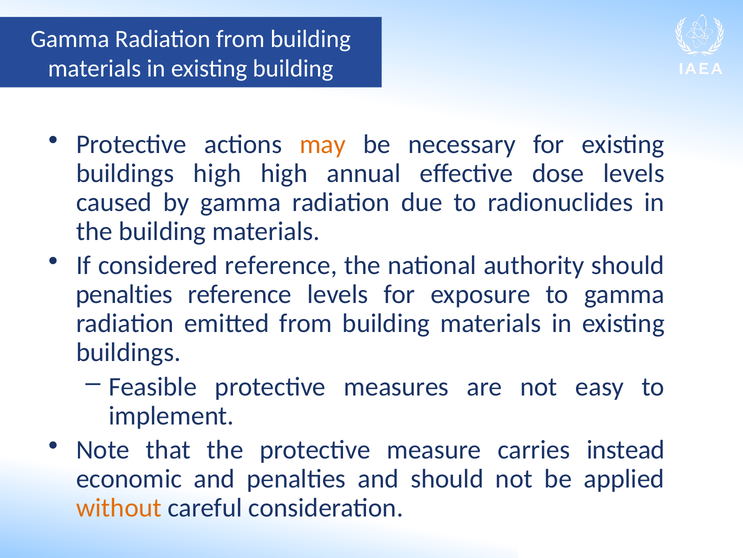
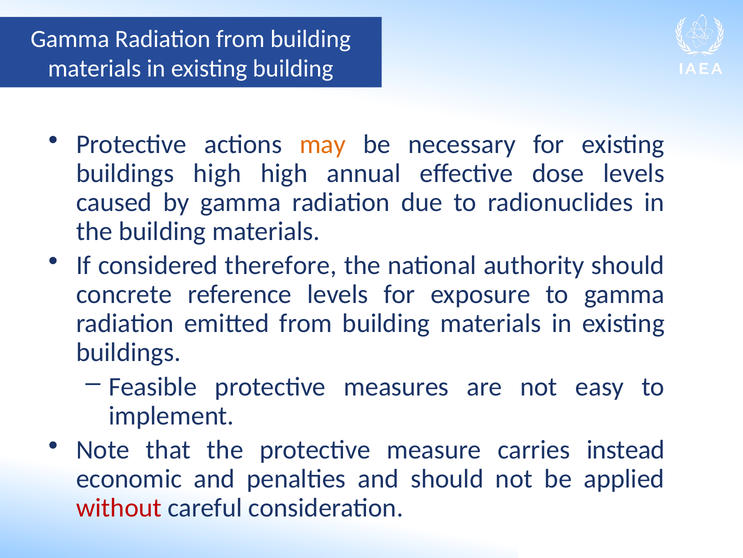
considered reference: reference -> therefore
penalties at (124, 294): penalties -> concrete
without colour: orange -> red
